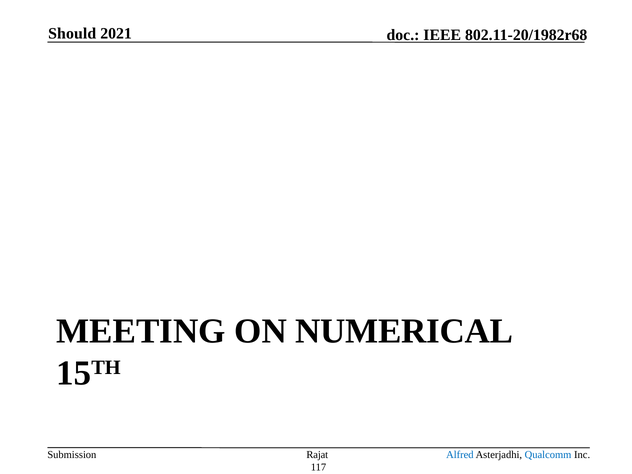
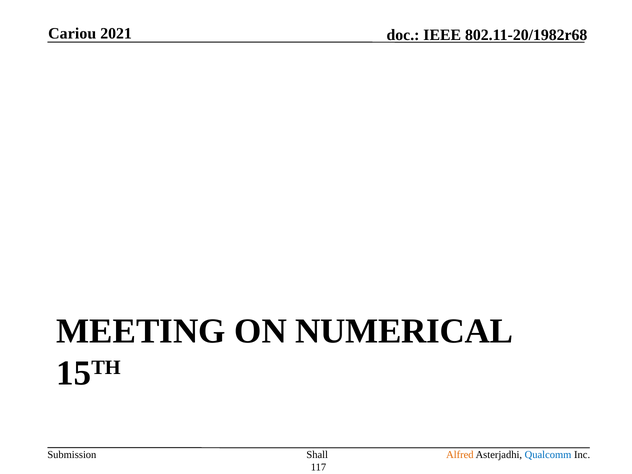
Should: Should -> Cariou
Rajat: Rajat -> Shall
Alfred colour: blue -> orange
